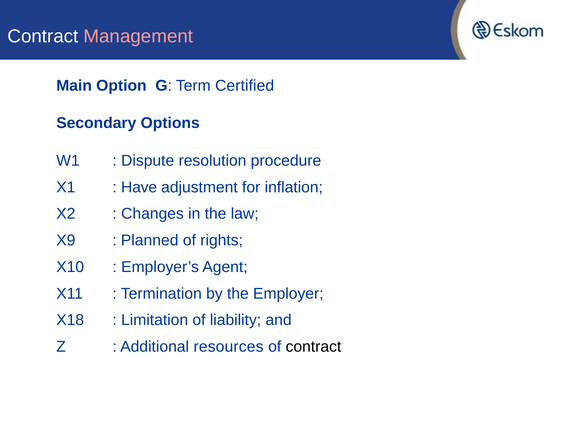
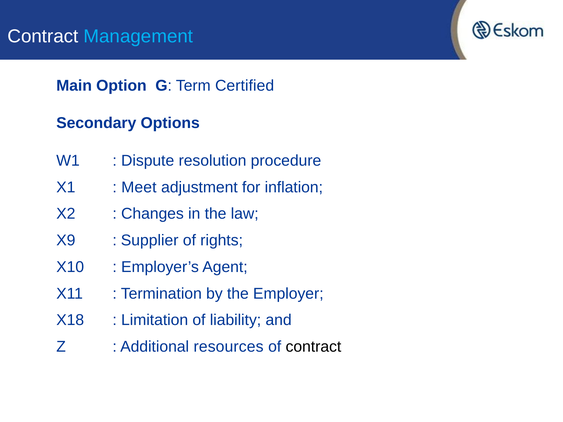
Management colour: pink -> light blue
Have: Have -> Meet
Planned: Planned -> Supplier
